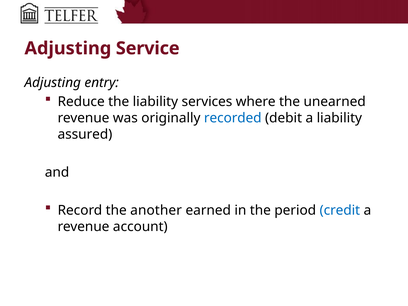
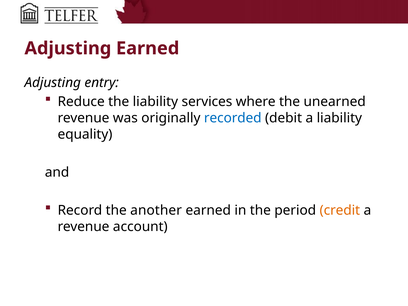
Adjusting Service: Service -> Earned
assured: assured -> equality
credit colour: blue -> orange
